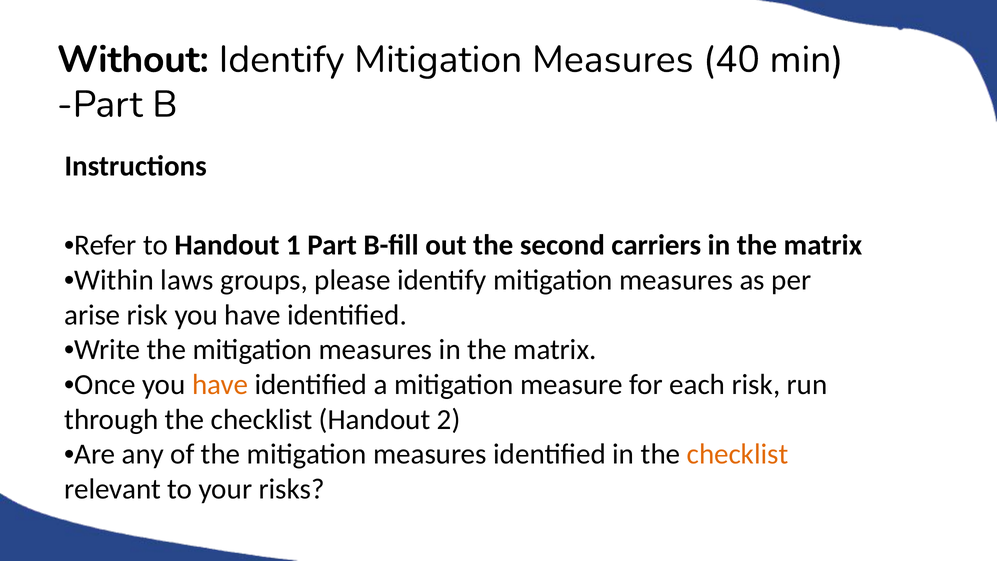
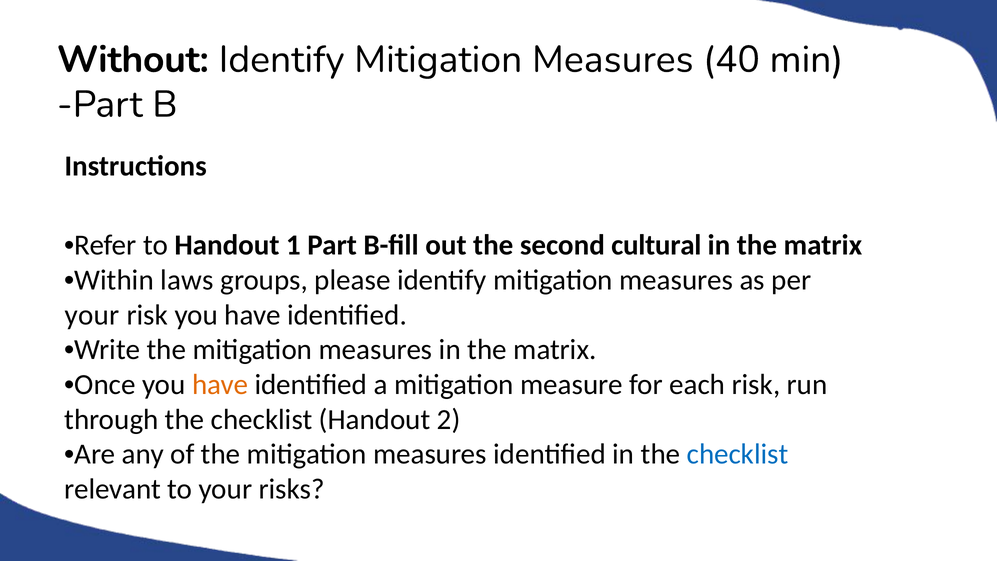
carriers: carriers -> cultural
arise at (92, 315): arise -> your
checklist at (738, 454) colour: orange -> blue
